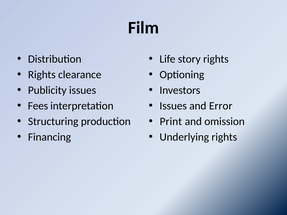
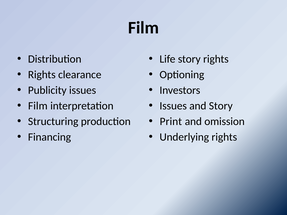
Fees at (38, 106): Fees -> Film
and Error: Error -> Story
